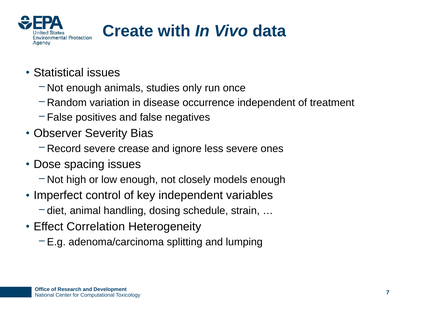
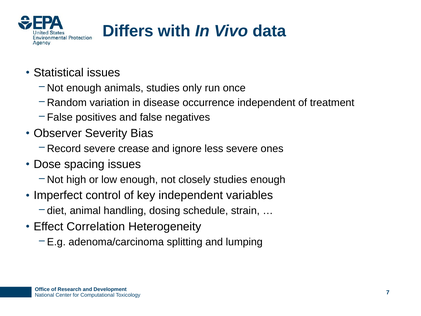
Create: Create -> Differs
closely models: models -> studies
